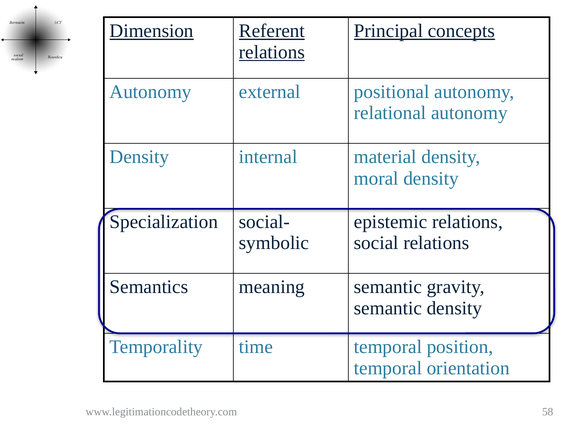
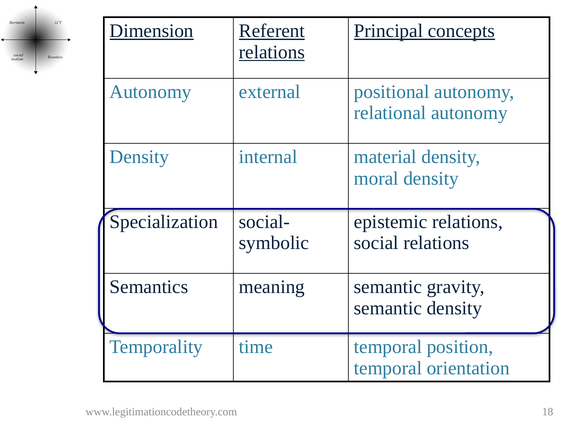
58: 58 -> 18
